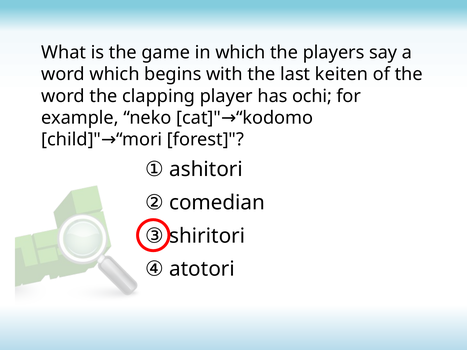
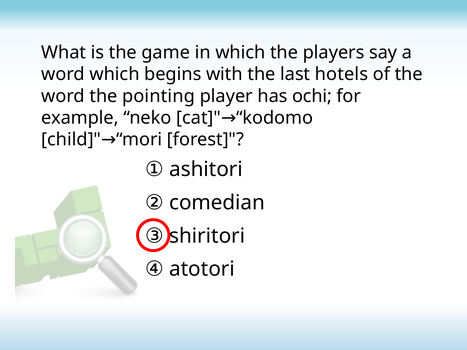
keiten: keiten -> hotels
clapping: clapping -> pointing
